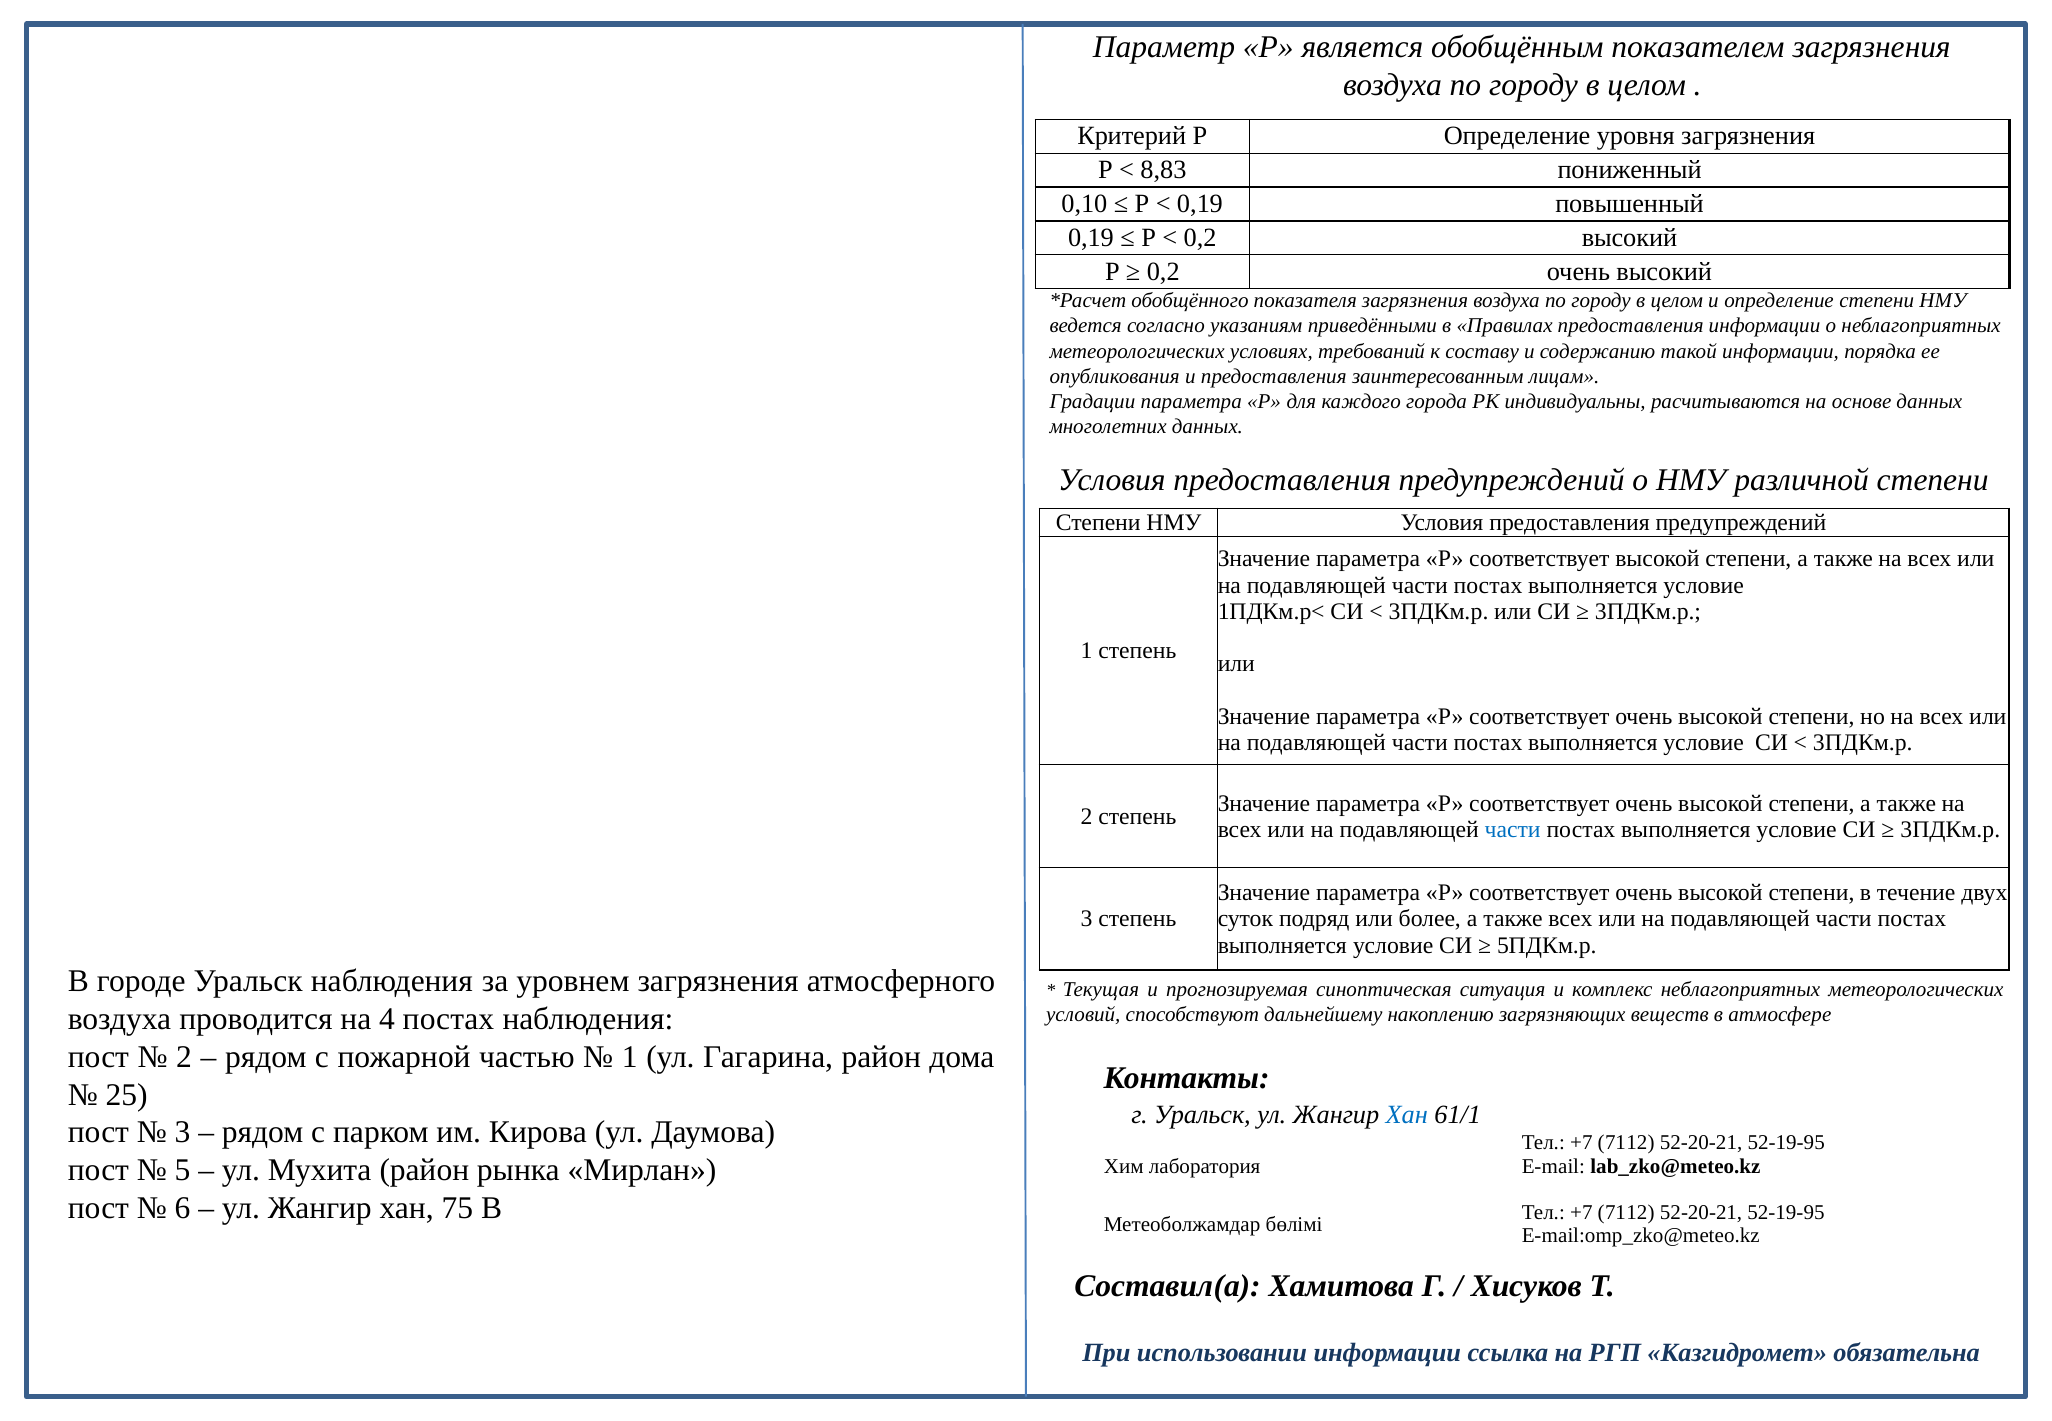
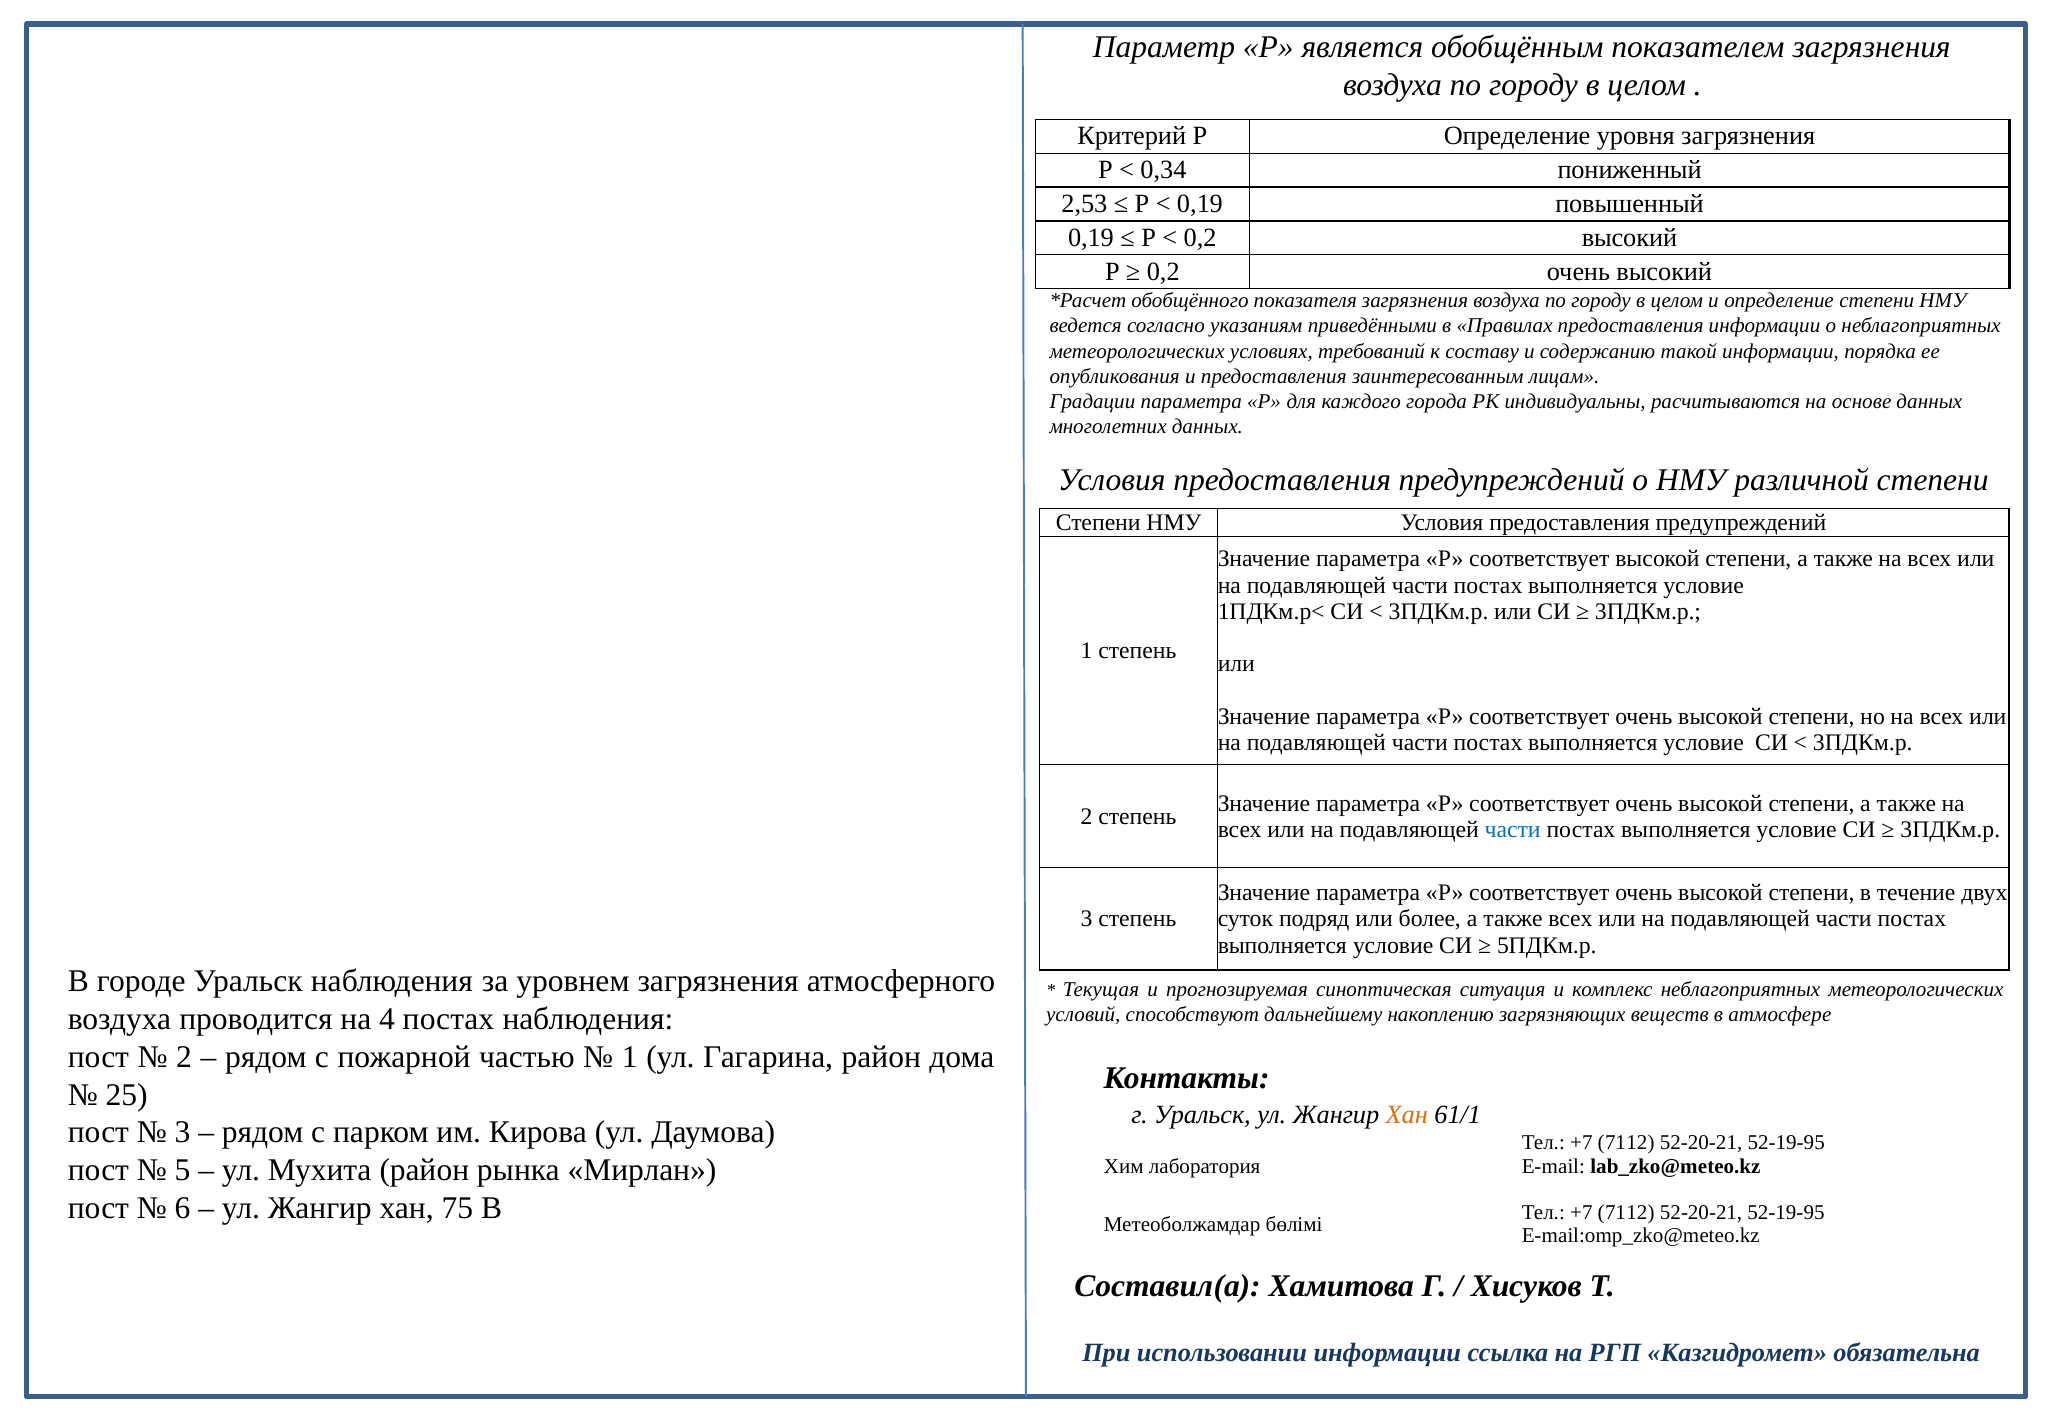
8,83: 8,83 -> 0,34
0,10: 0,10 -> 2,53
Хан at (1407, 1114) colour: blue -> orange
